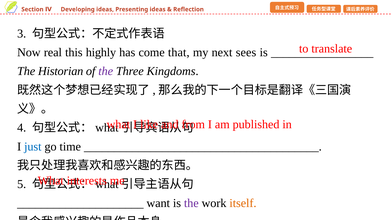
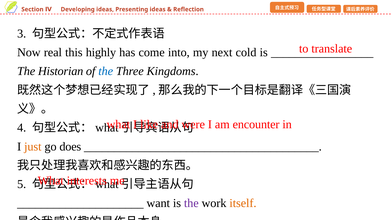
that: that -> into
sees: sees -> cold
the at (106, 71) colour: purple -> blue
from: from -> were
published: published -> encounter
just colour: blue -> orange
time: time -> does
